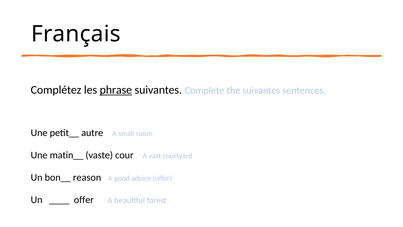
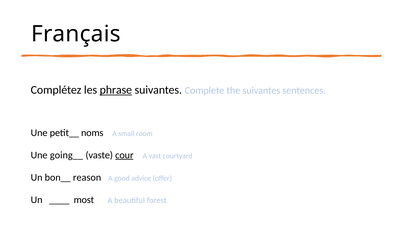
autre: autre -> noms
matin__: matin__ -> going__
cour underline: none -> present
offer at (84, 200): offer -> most
